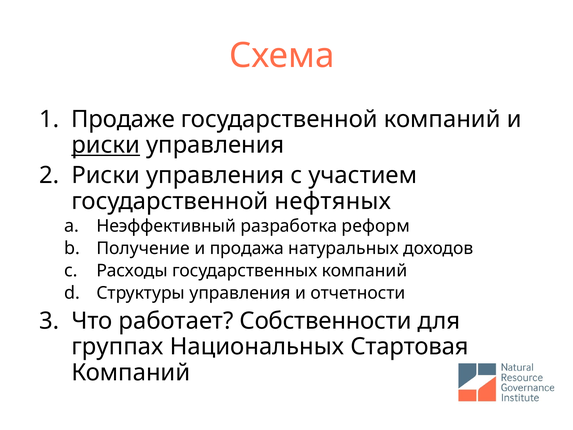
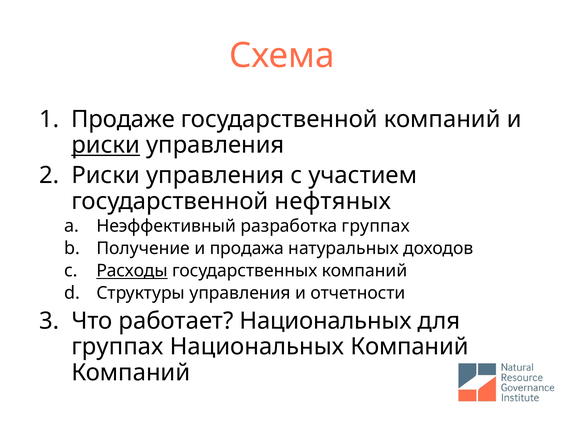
разработка реформ: реформ -> группах
Расходы underline: none -> present
работает Собственности: Собственности -> Национальных
Национальных Стартовая: Стартовая -> Компаний
